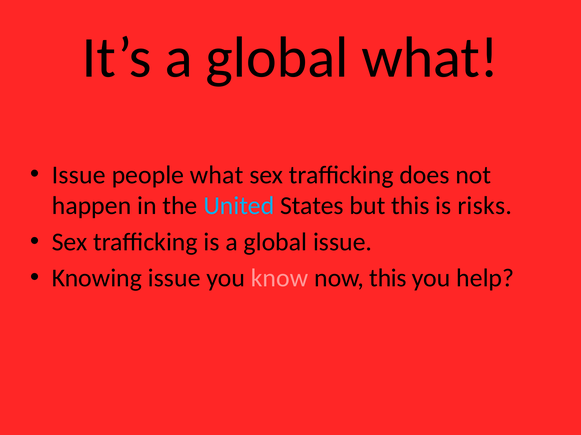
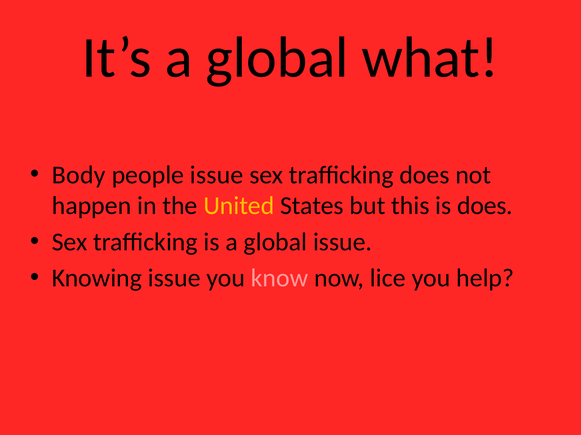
Issue at (79, 175): Issue -> Body
people what: what -> issue
United colour: light blue -> yellow
is risks: risks -> does
now this: this -> lice
